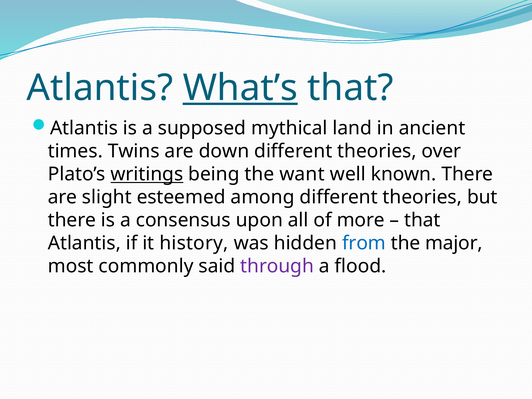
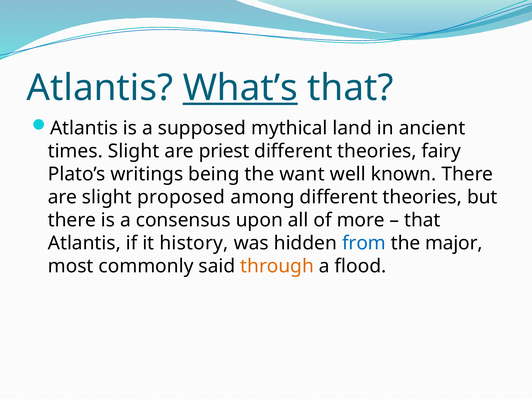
times Twins: Twins -> Slight
down: down -> priest
over: over -> fairy
writings underline: present -> none
esteemed: esteemed -> proposed
through colour: purple -> orange
